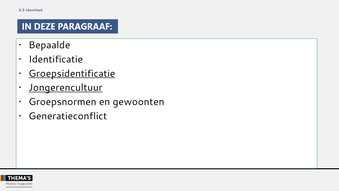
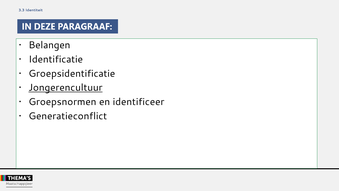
Bepaalde: Bepaalde -> Belangen
Groepsidentificatie underline: present -> none
gewoonten: gewoonten -> identificeer
